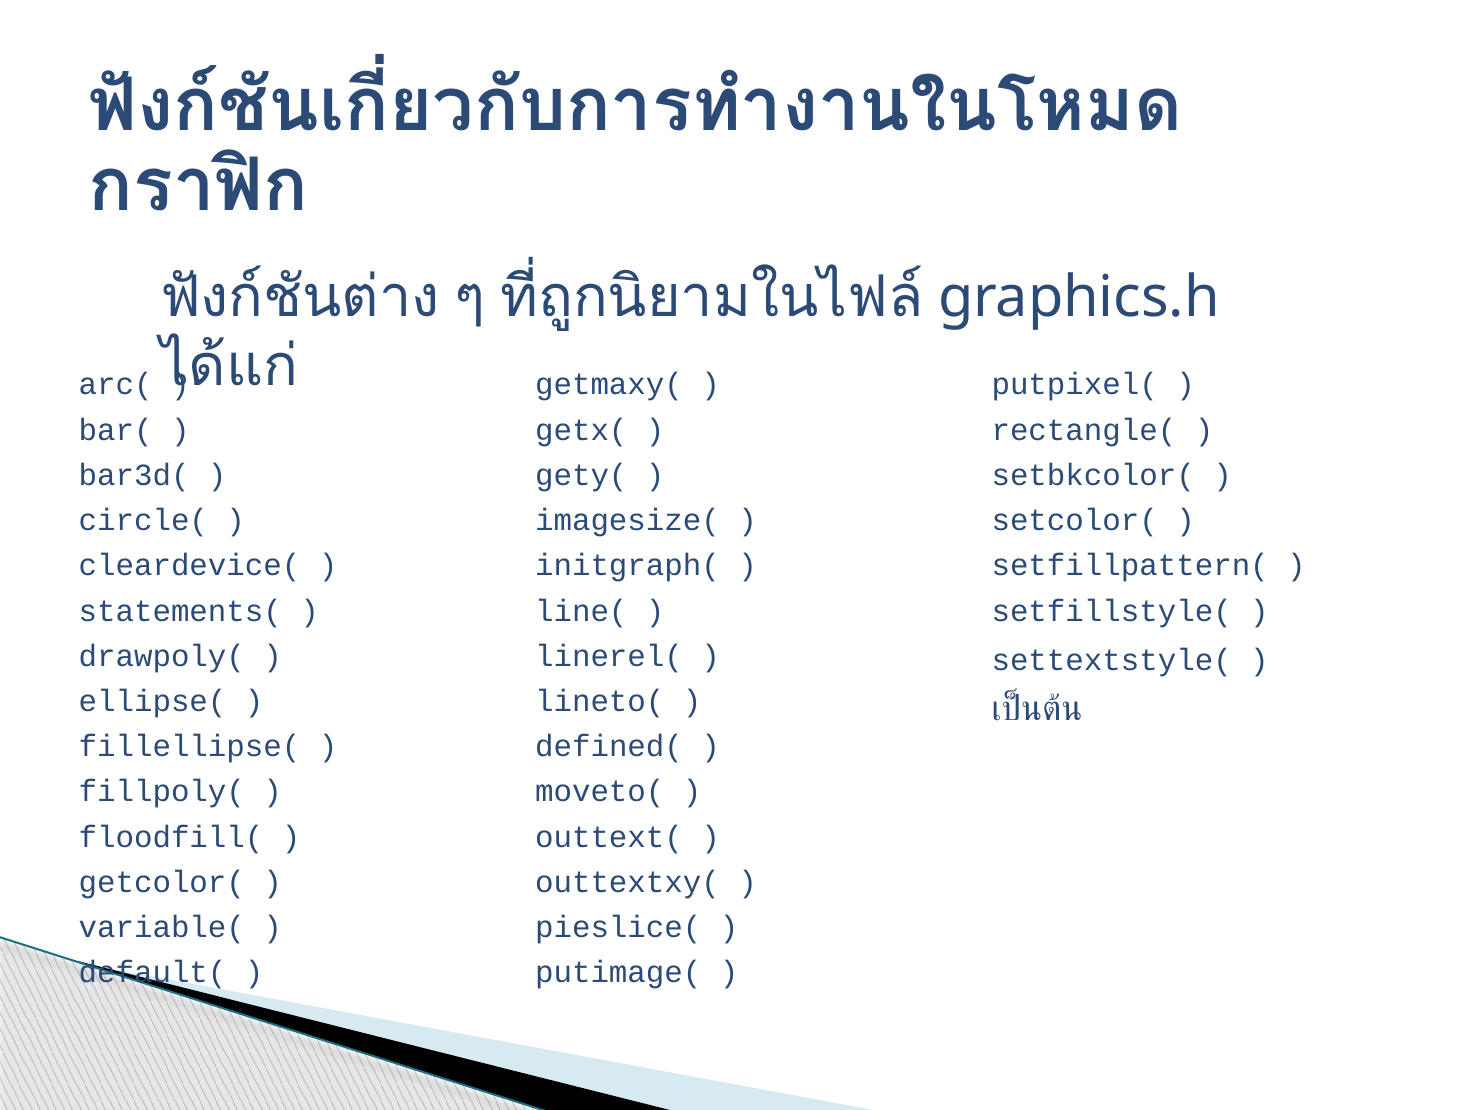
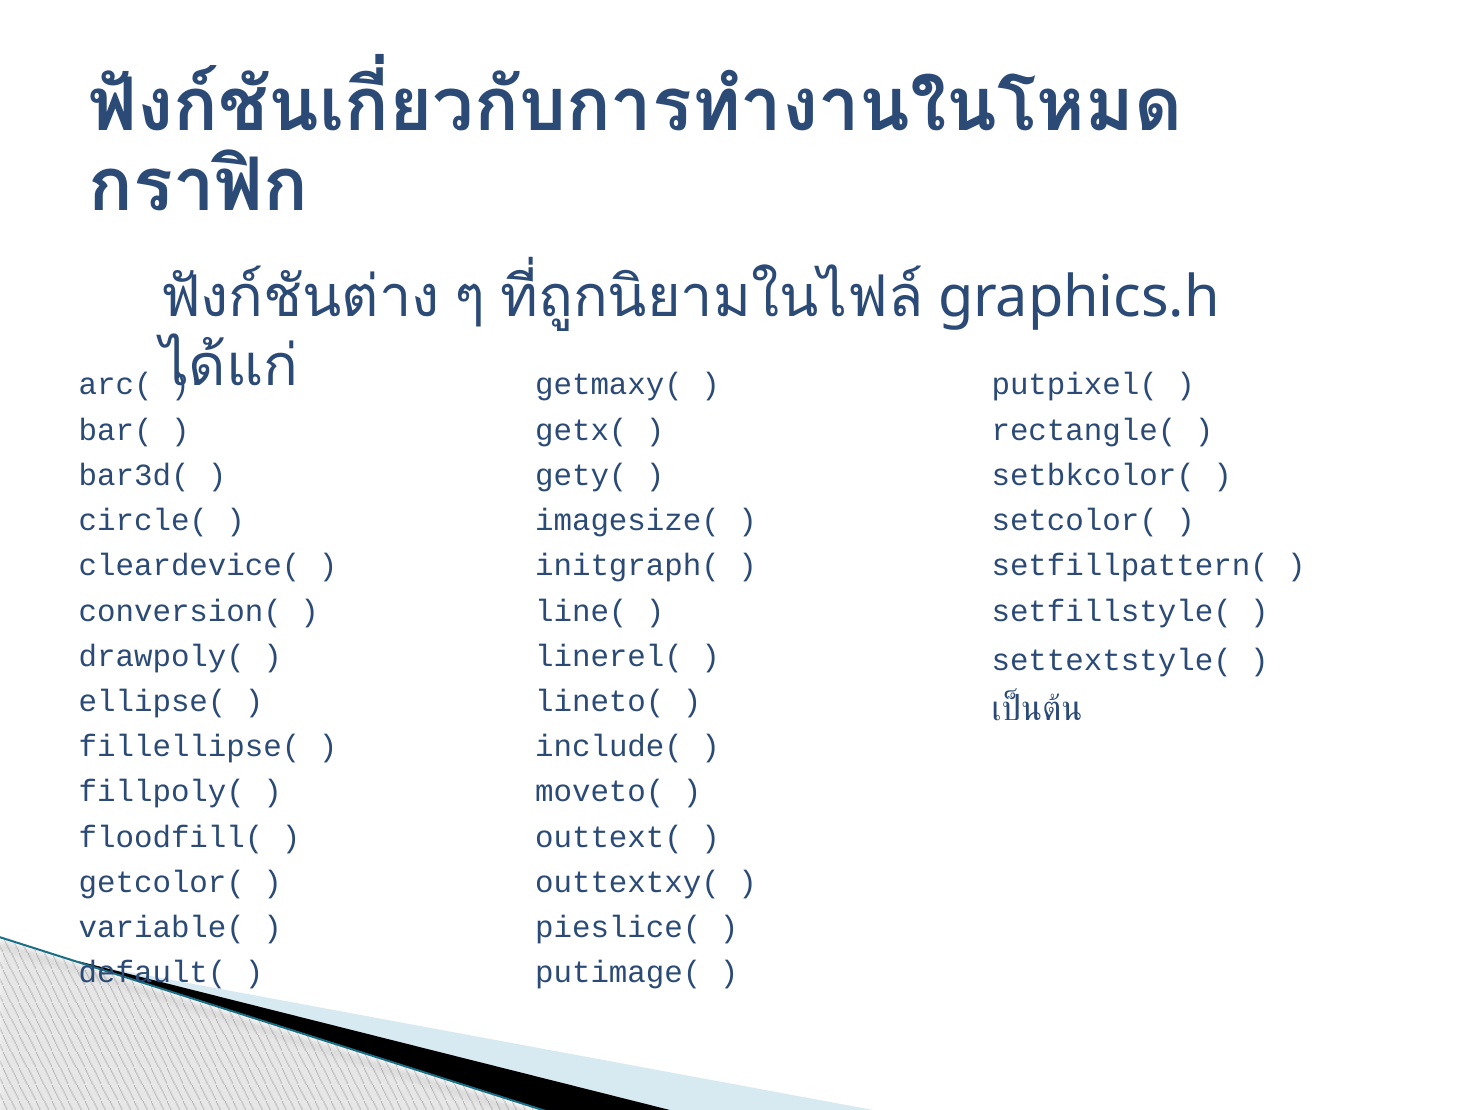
statements(: statements( -> conversion(
defined(: defined( -> include(
